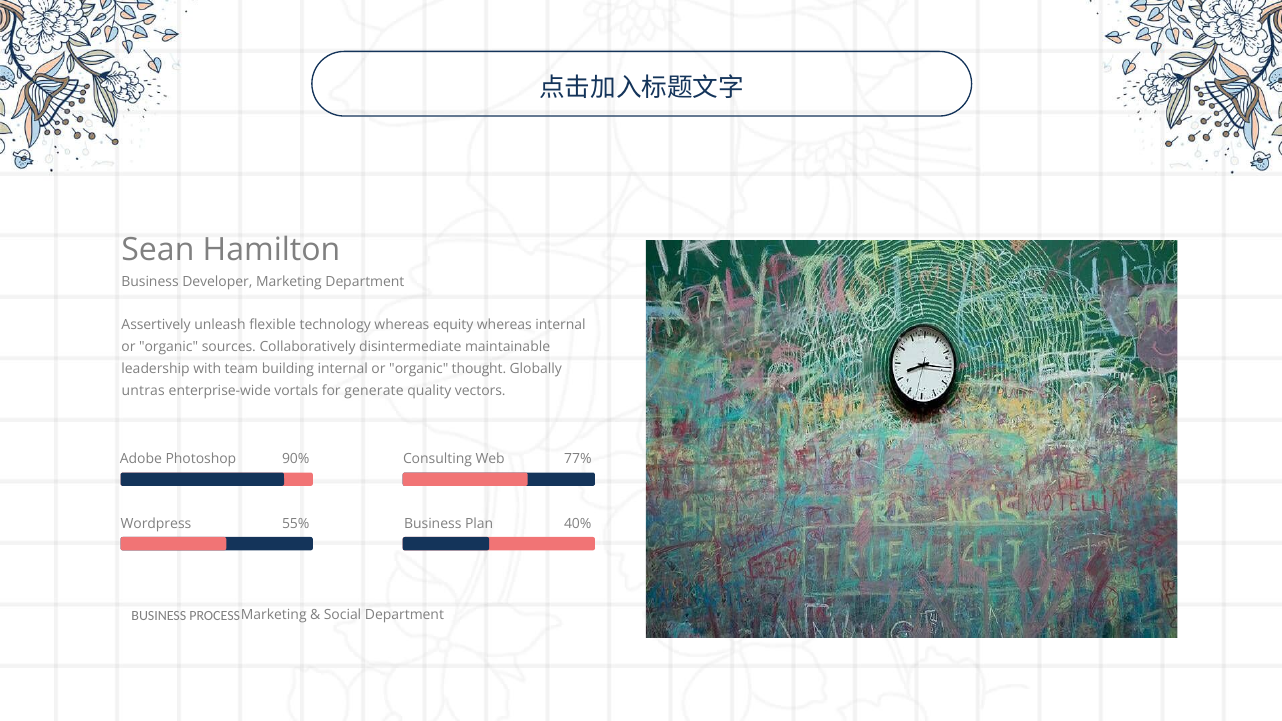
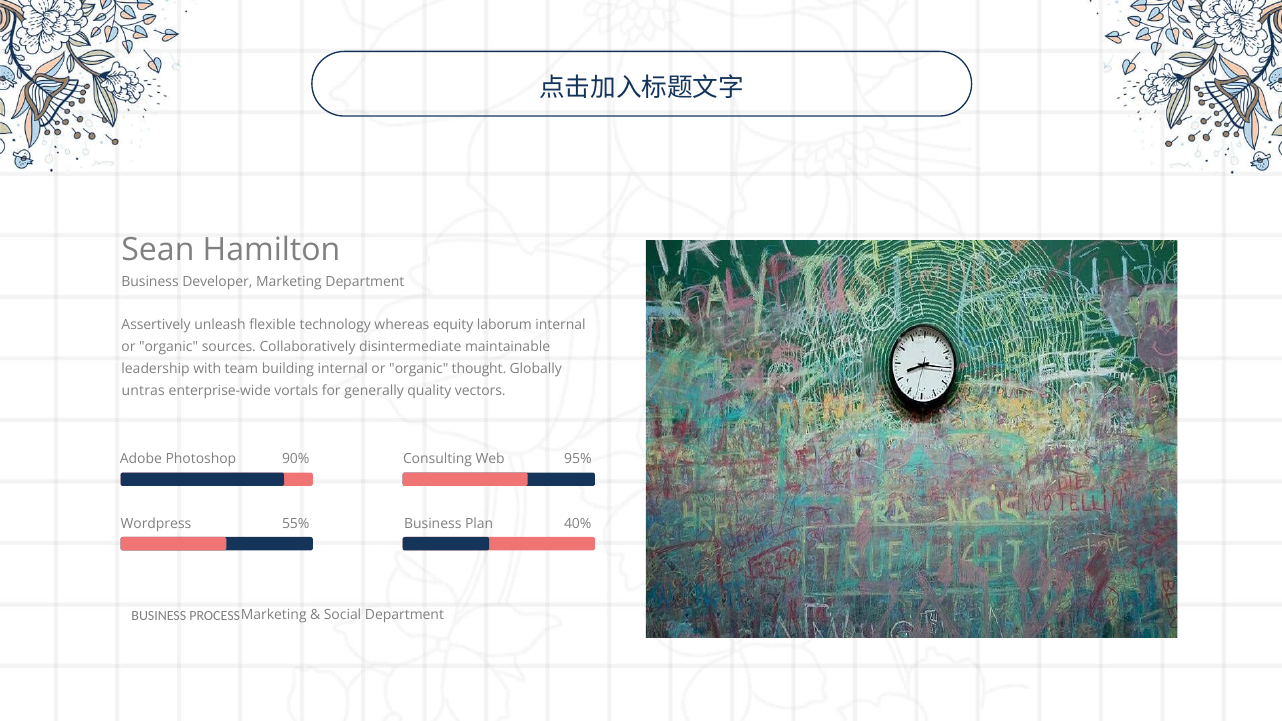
equity whereas: whereas -> laborum
generate: generate -> generally
77%: 77% -> 95%
